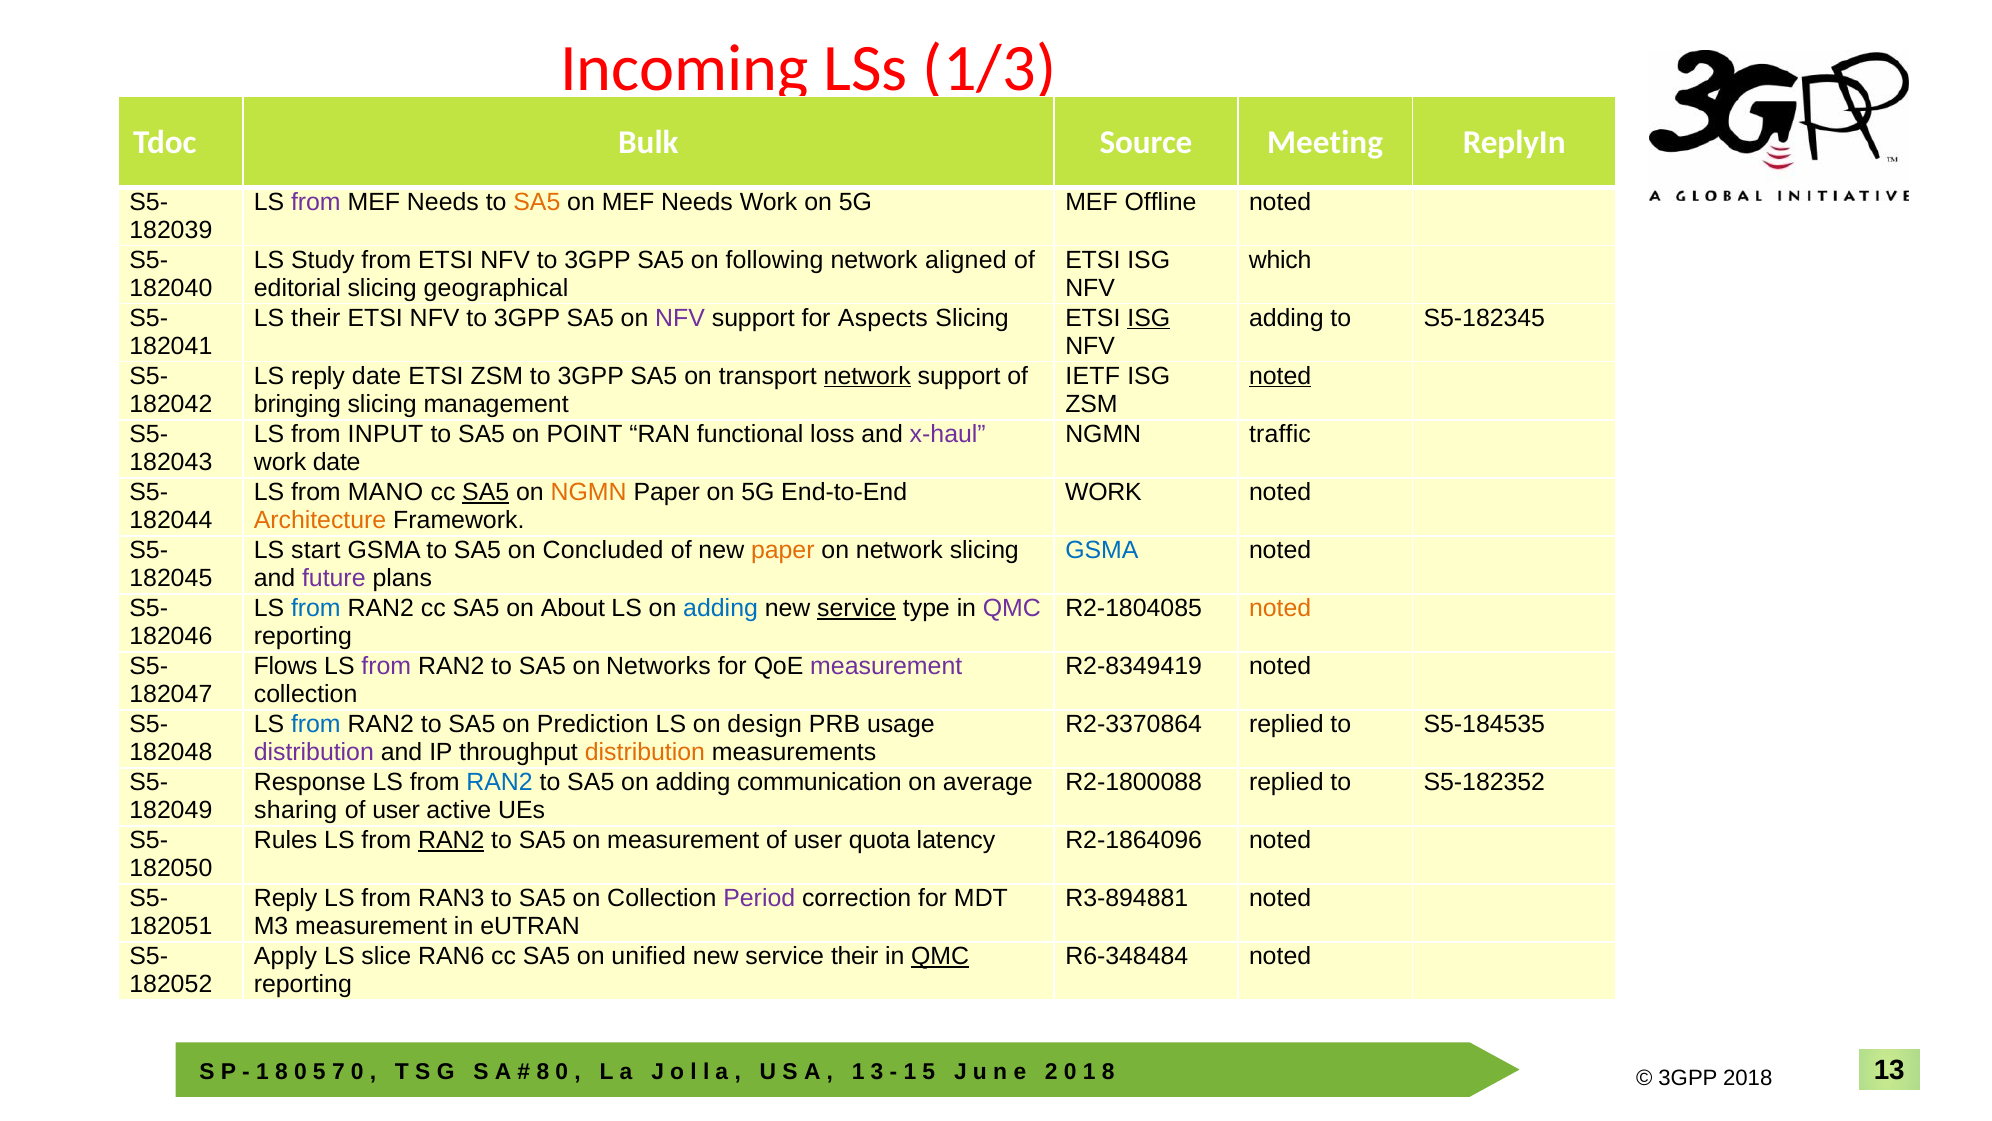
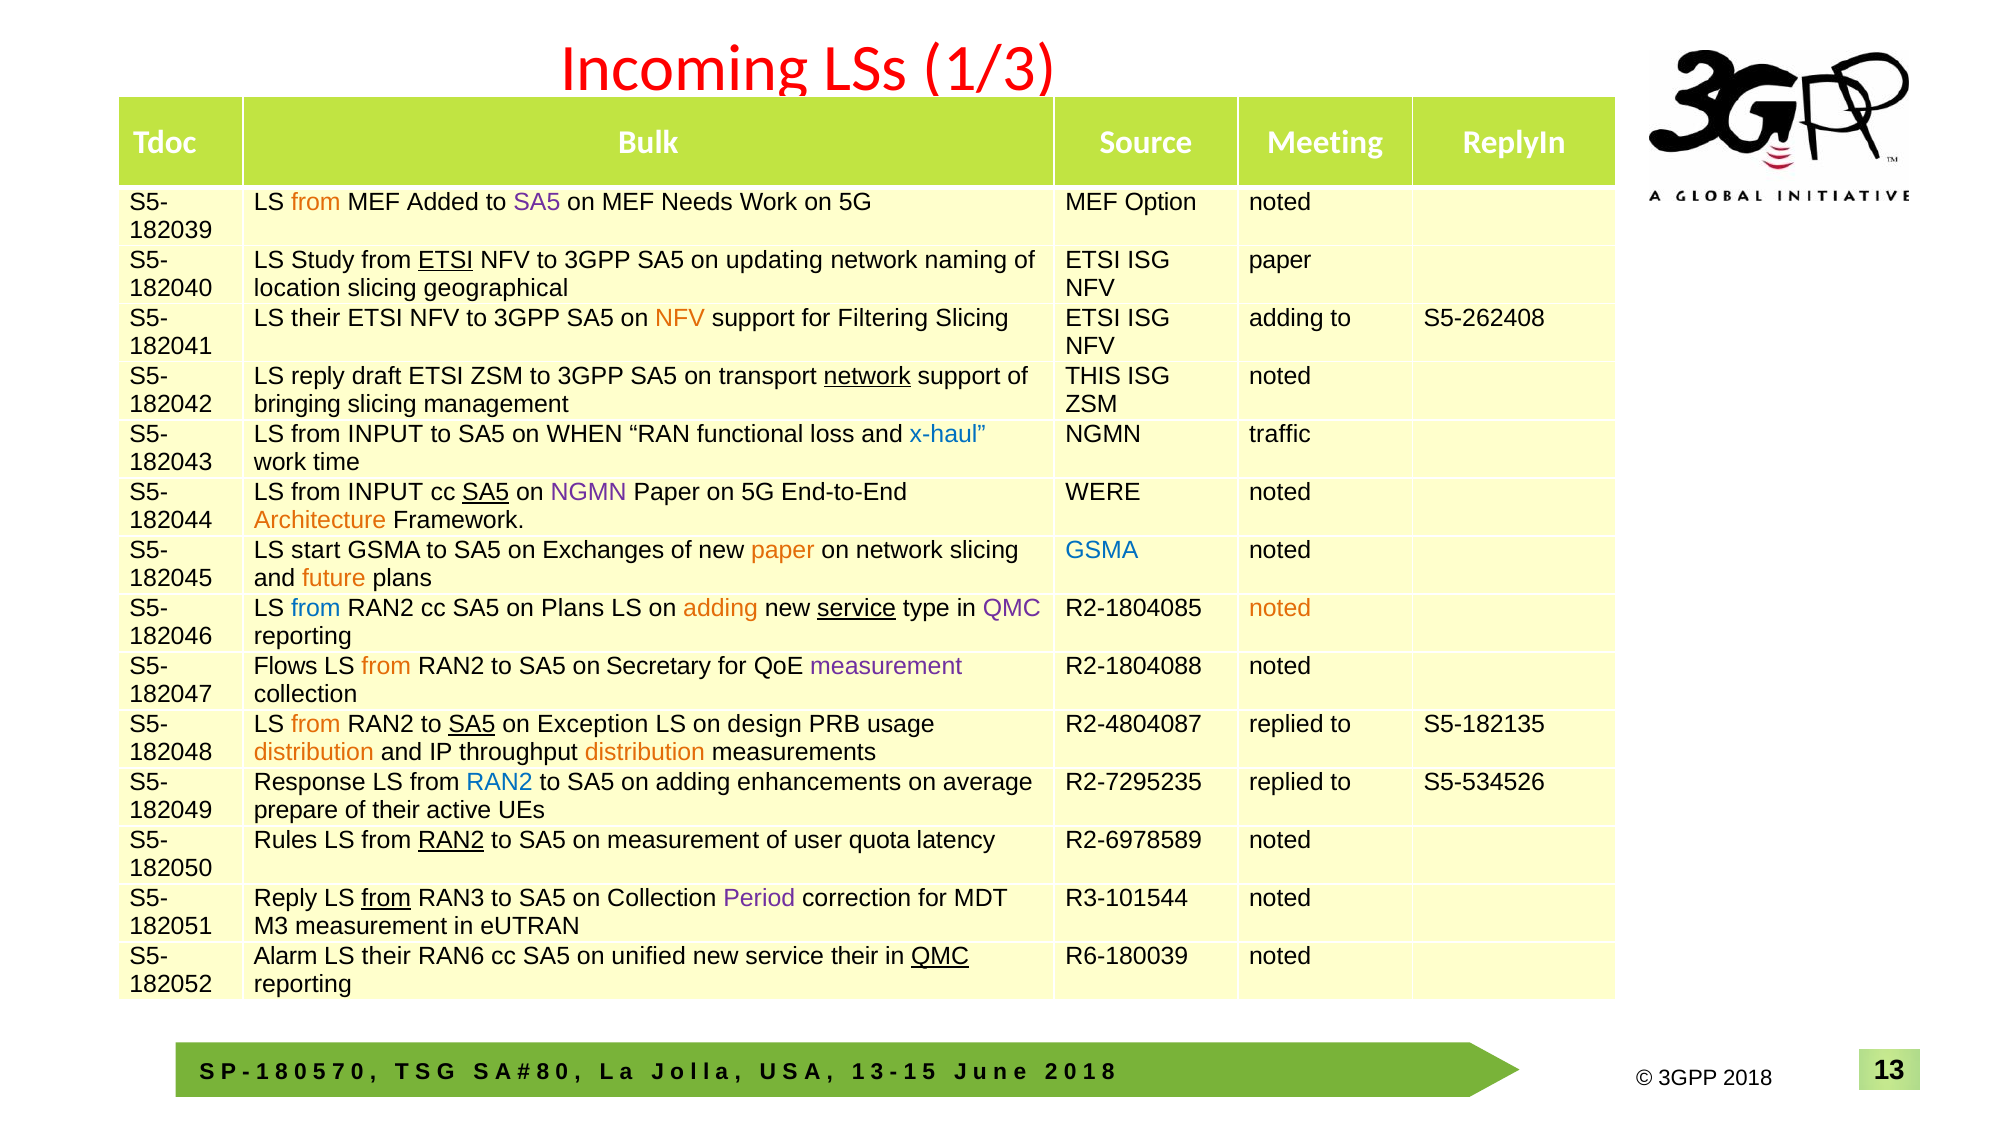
from at (316, 202) colour: purple -> orange
Needs at (443, 202): Needs -> Added
SA5 at (537, 202) colour: orange -> purple
Offline: Offline -> Option
ETSI at (446, 260) underline: none -> present
following: following -> updating
aligned: aligned -> naming
which at (1280, 260): which -> paper
editorial: editorial -> location
NFV at (680, 318) colour: purple -> orange
Aspects: Aspects -> Filtering
ISG at (1149, 318) underline: present -> none
S5-182345: S5-182345 -> S5-262408
reply date: date -> draft
IETF: IETF -> THIS
noted at (1280, 376) underline: present -> none
POINT: POINT -> WHEN
x-haul colour: purple -> blue
work date: date -> time
MANO at (385, 492): MANO -> INPUT
NGMN at (589, 492) colour: orange -> purple
WORK at (1103, 492): WORK -> WERE
Concluded: Concluded -> Exchanges
future colour: purple -> orange
on About: About -> Plans
adding at (721, 608) colour: blue -> orange
from at (386, 666) colour: purple -> orange
Networks: Networks -> Secretary
R2-8349419: R2-8349419 -> R2-1804088
from at (316, 724) colour: blue -> orange
SA5 at (472, 724) underline: none -> present
Prediction: Prediction -> Exception
R2-3370864: R2-3370864 -> R2-4804087
S5-184535: S5-184535 -> S5-182135
distribution at (314, 752) colour: purple -> orange
communication: communication -> enhancements
R2-1800088: R2-1800088 -> R2-7295235
S5-182352: S5-182352 -> S5-534526
sharing: sharing -> prepare
user at (396, 810): user -> their
R2-1864096: R2-1864096 -> R2-6978589
from at (386, 898) underline: none -> present
R3-894881: R3-894881 -> R3-101544
Apply: Apply -> Alarm
slice at (386, 956): slice -> their
R6-348484: R6-348484 -> R6-180039
